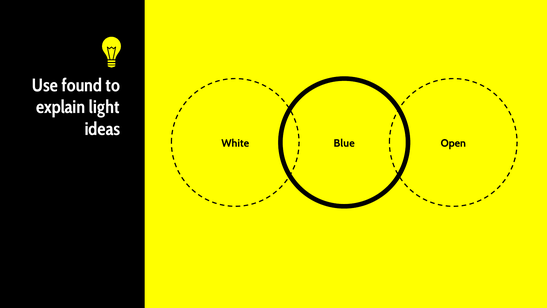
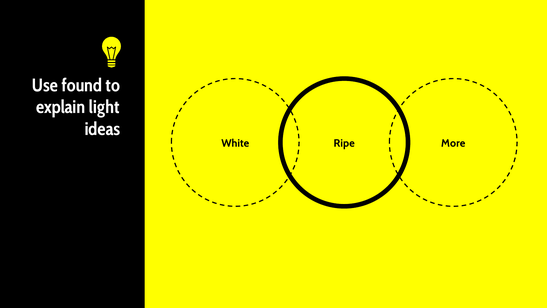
Blue: Blue -> Ripe
Open: Open -> More
